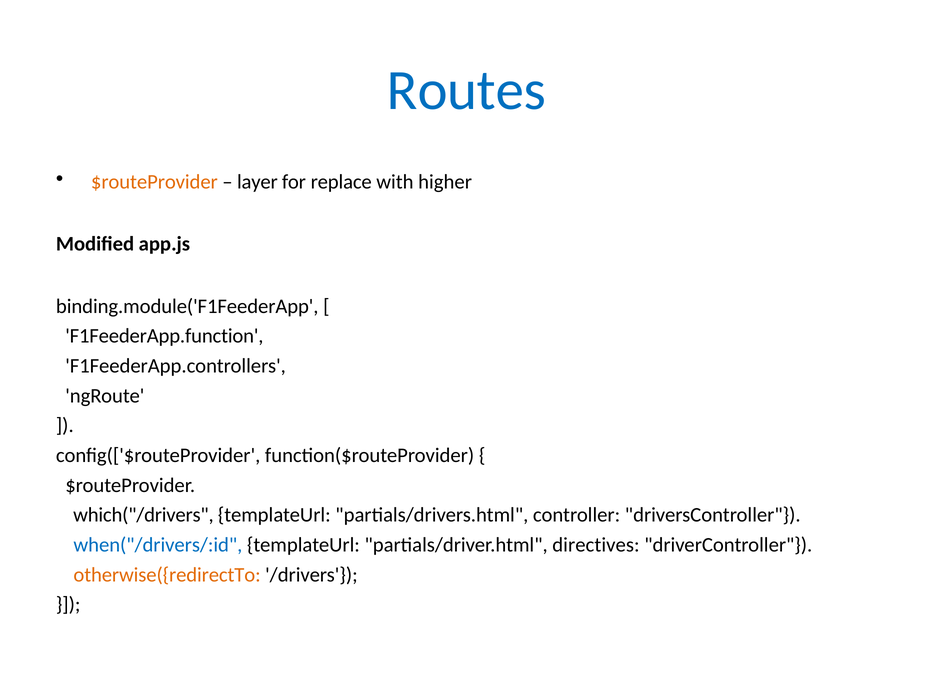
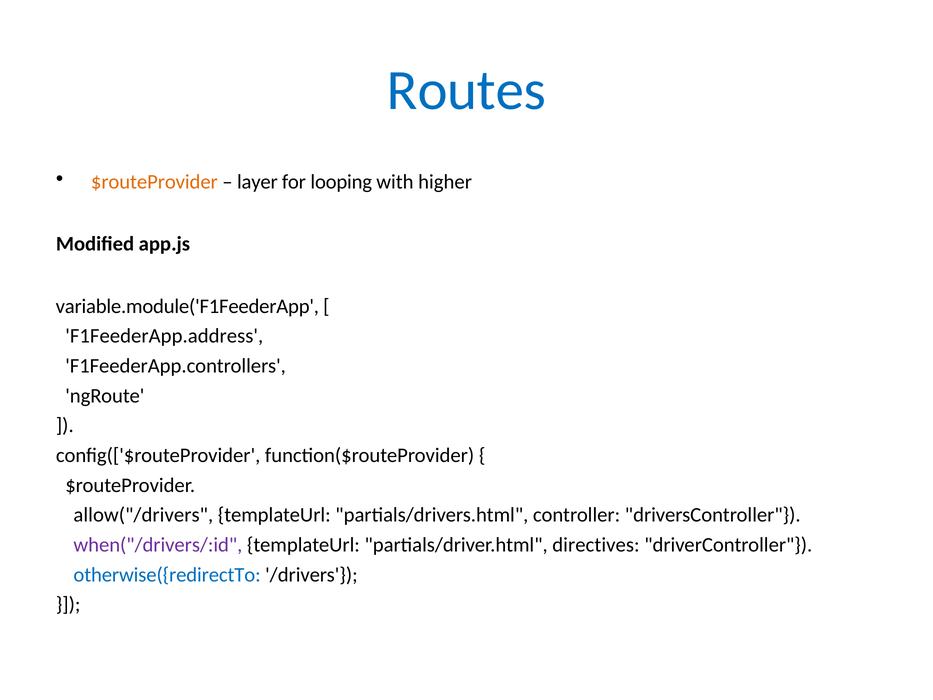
replace: replace -> looping
binding.module('F1FeederApp: binding.module('F1FeederApp -> variable.module('F1FeederApp
F1FeederApp.function: F1FeederApp.function -> F1FeederApp.address
which("/drivers: which("/drivers -> allow("/drivers
when("/drivers/:id colour: blue -> purple
otherwise({redirectTo colour: orange -> blue
